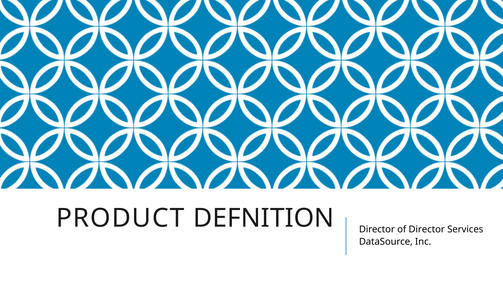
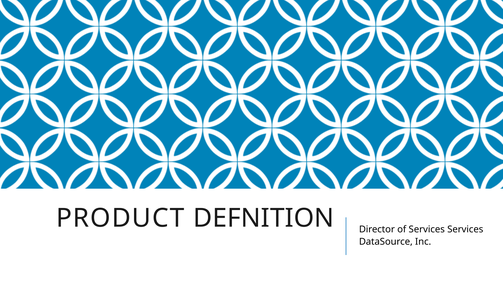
of Director: Director -> Services
